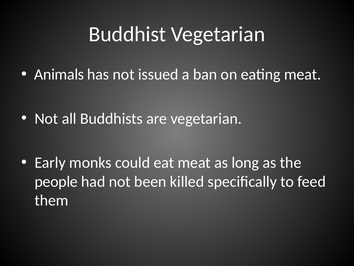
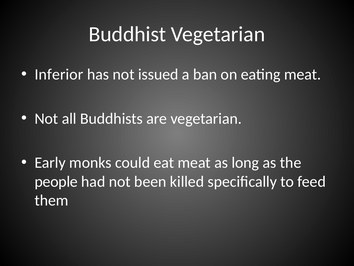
Animals: Animals -> Inferior
